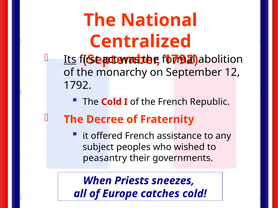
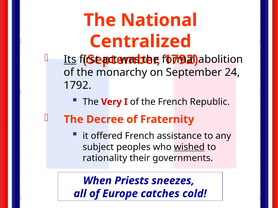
12: 12 -> 24
The Cold: Cold -> Very
wished underline: none -> present
peasantry: peasantry -> rationality
